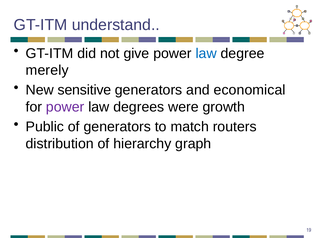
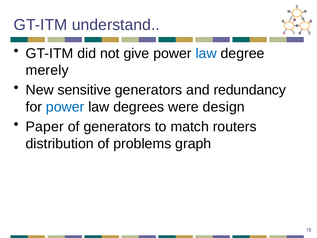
economical: economical -> redundancy
power at (65, 107) colour: purple -> blue
growth: growth -> design
Public: Public -> Paper
hierarchy: hierarchy -> problems
